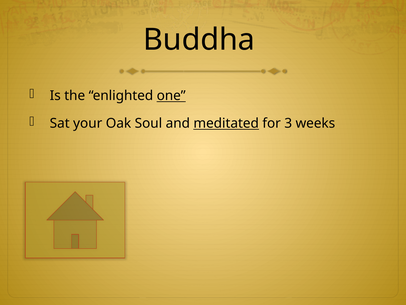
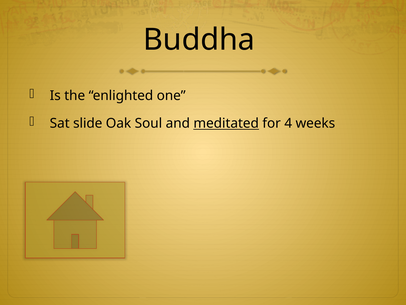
one underline: present -> none
your: your -> slide
3: 3 -> 4
